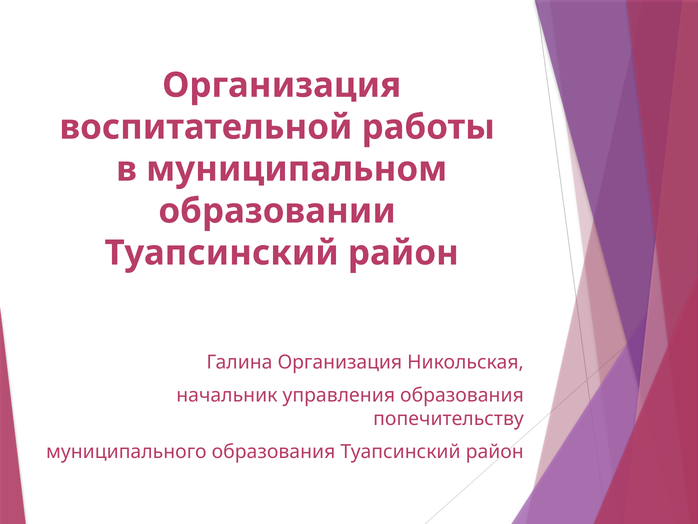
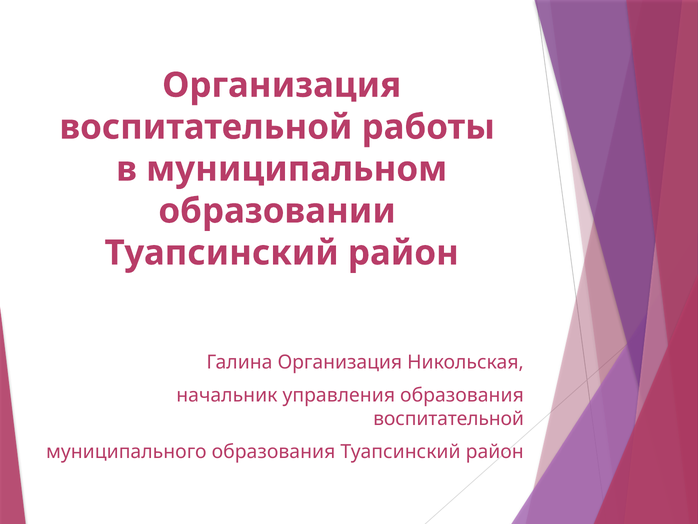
попечительству at (449, 418): попечительству -> воспитательной
